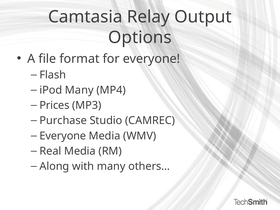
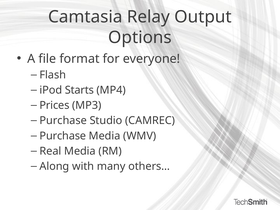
iPod Many: Many -> Starts
Everyone at (63, 136): Everyone -> Purchase
